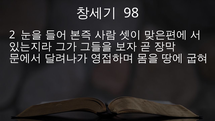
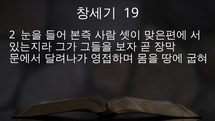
98: 98 -> 19
